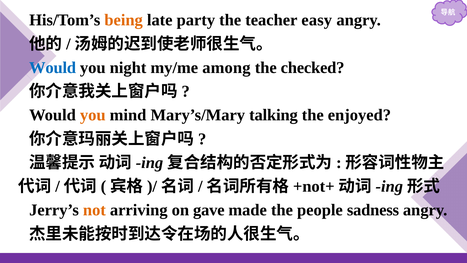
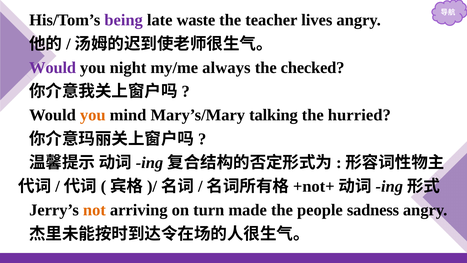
being colour: orange -> purple
party: party -> waste
easy: easy -> lives
Would at (53, 68) colour: blue -> purple
among: among -> always
enjoyed: enjoyed -> hurried
gave: gave -> turn
